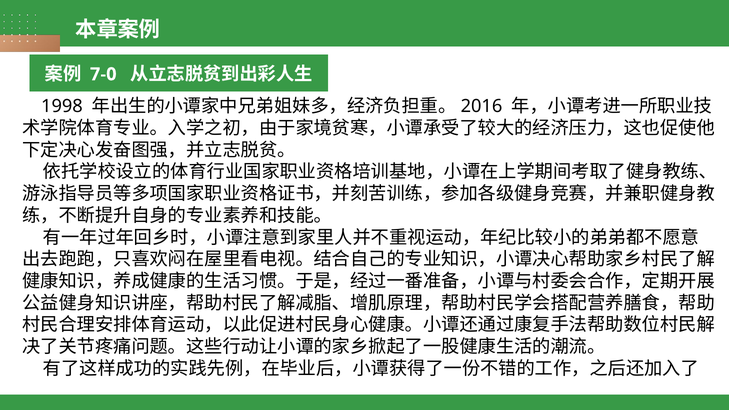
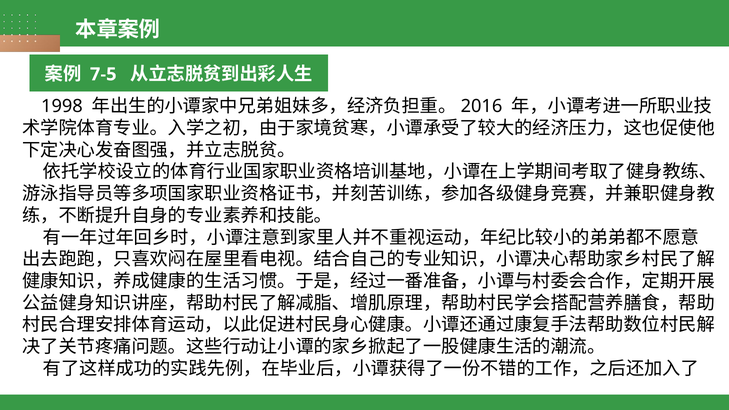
7-0: 7-0 -> 7-5
